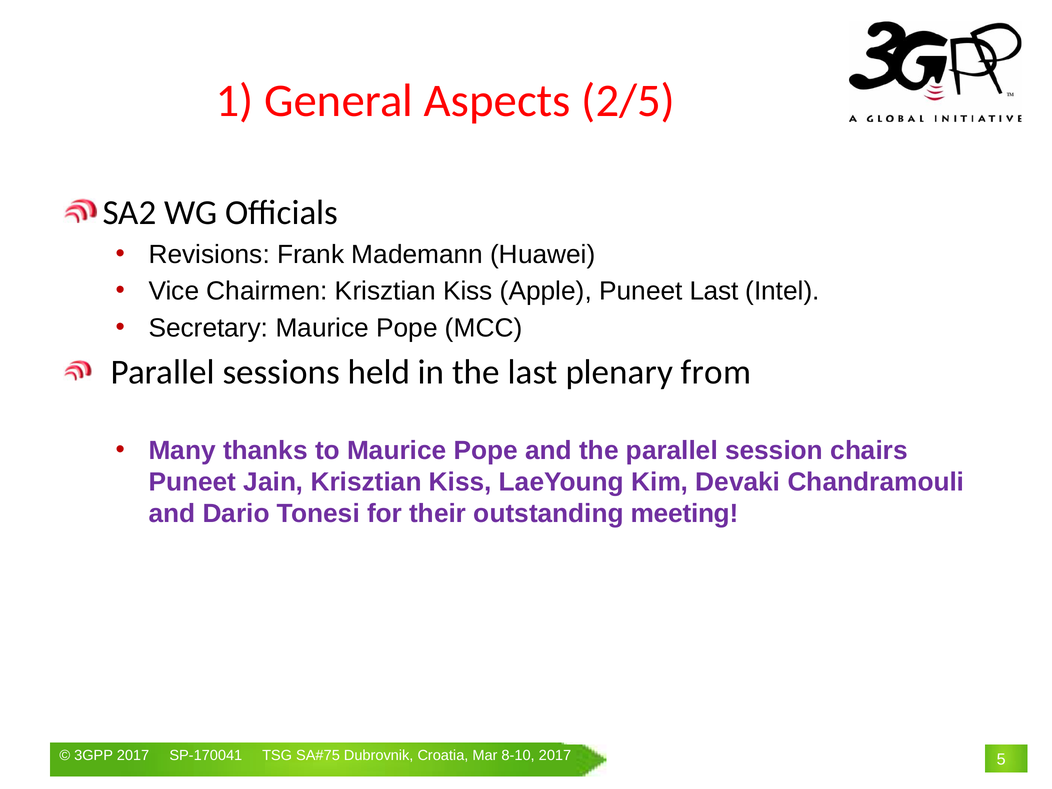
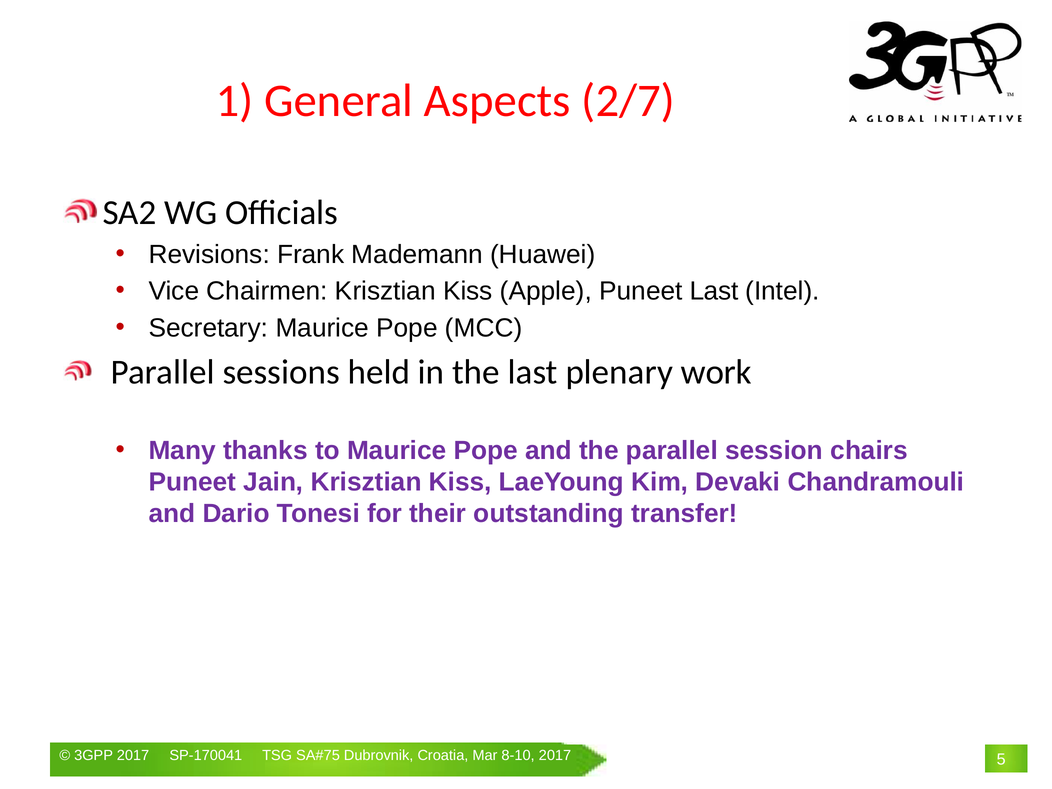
2/5: 2/5 -> 2/7
from: from -> work
meeting: meeting -> transfer
